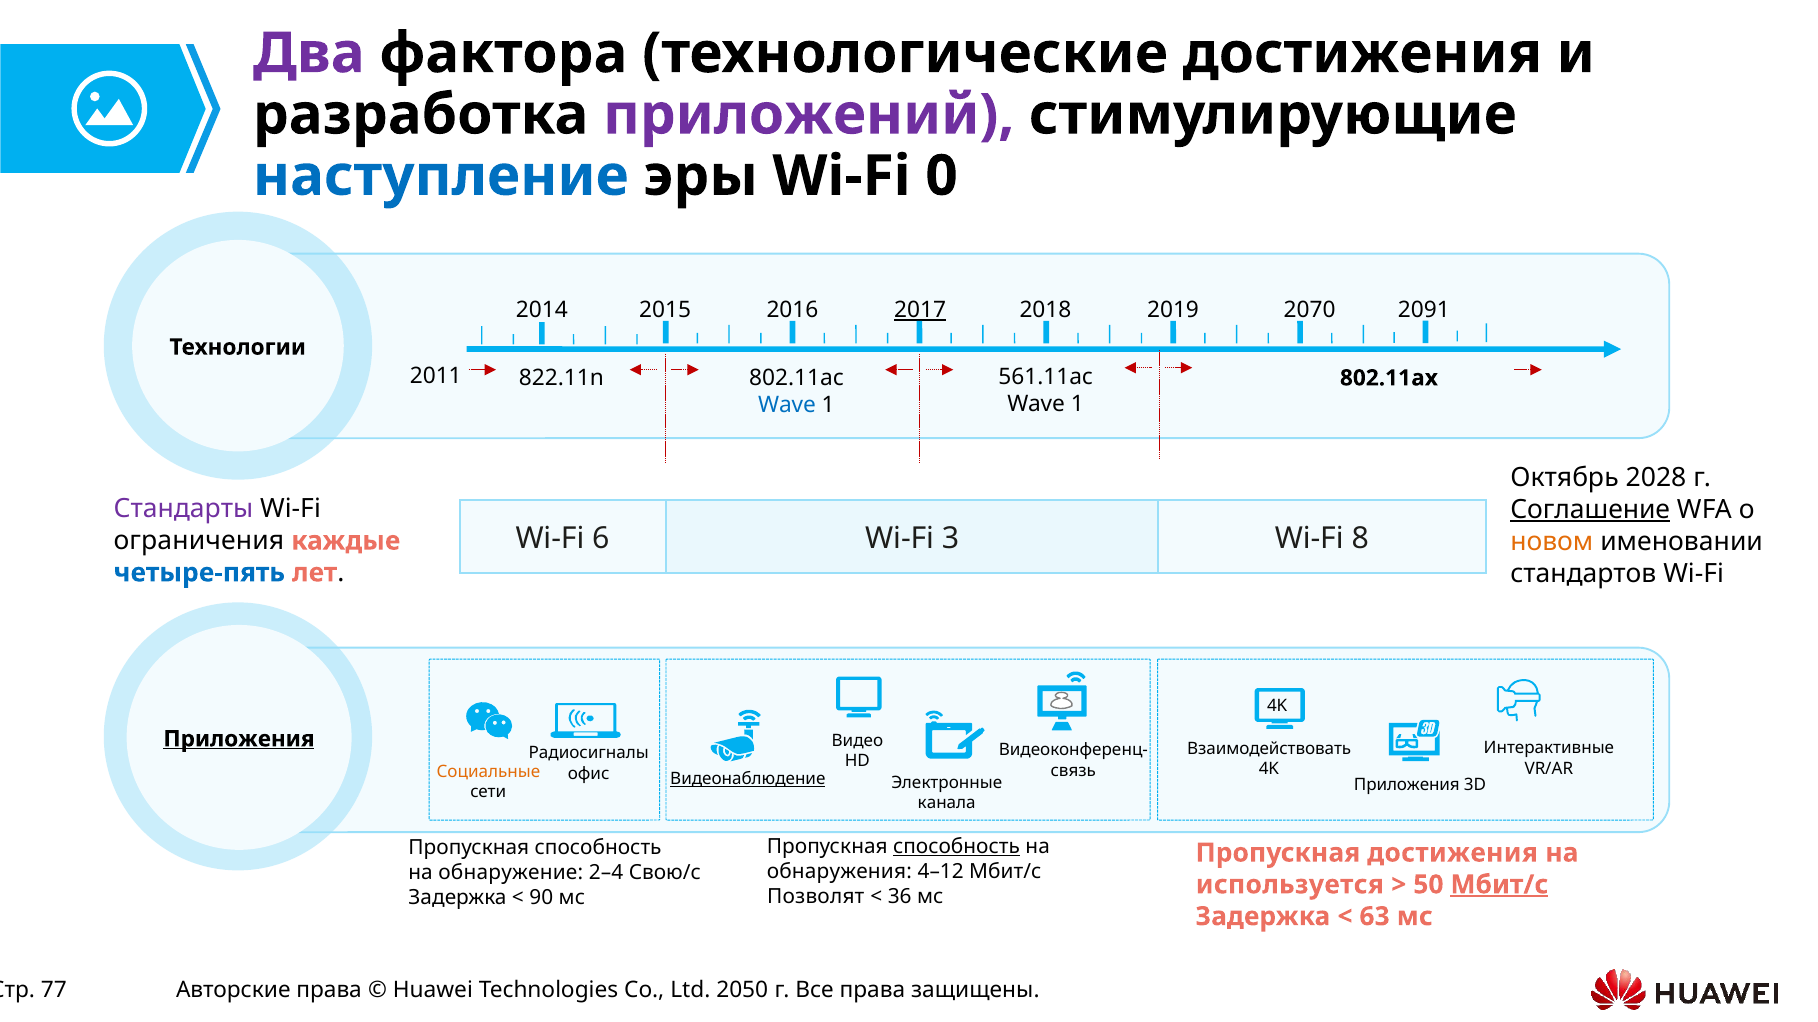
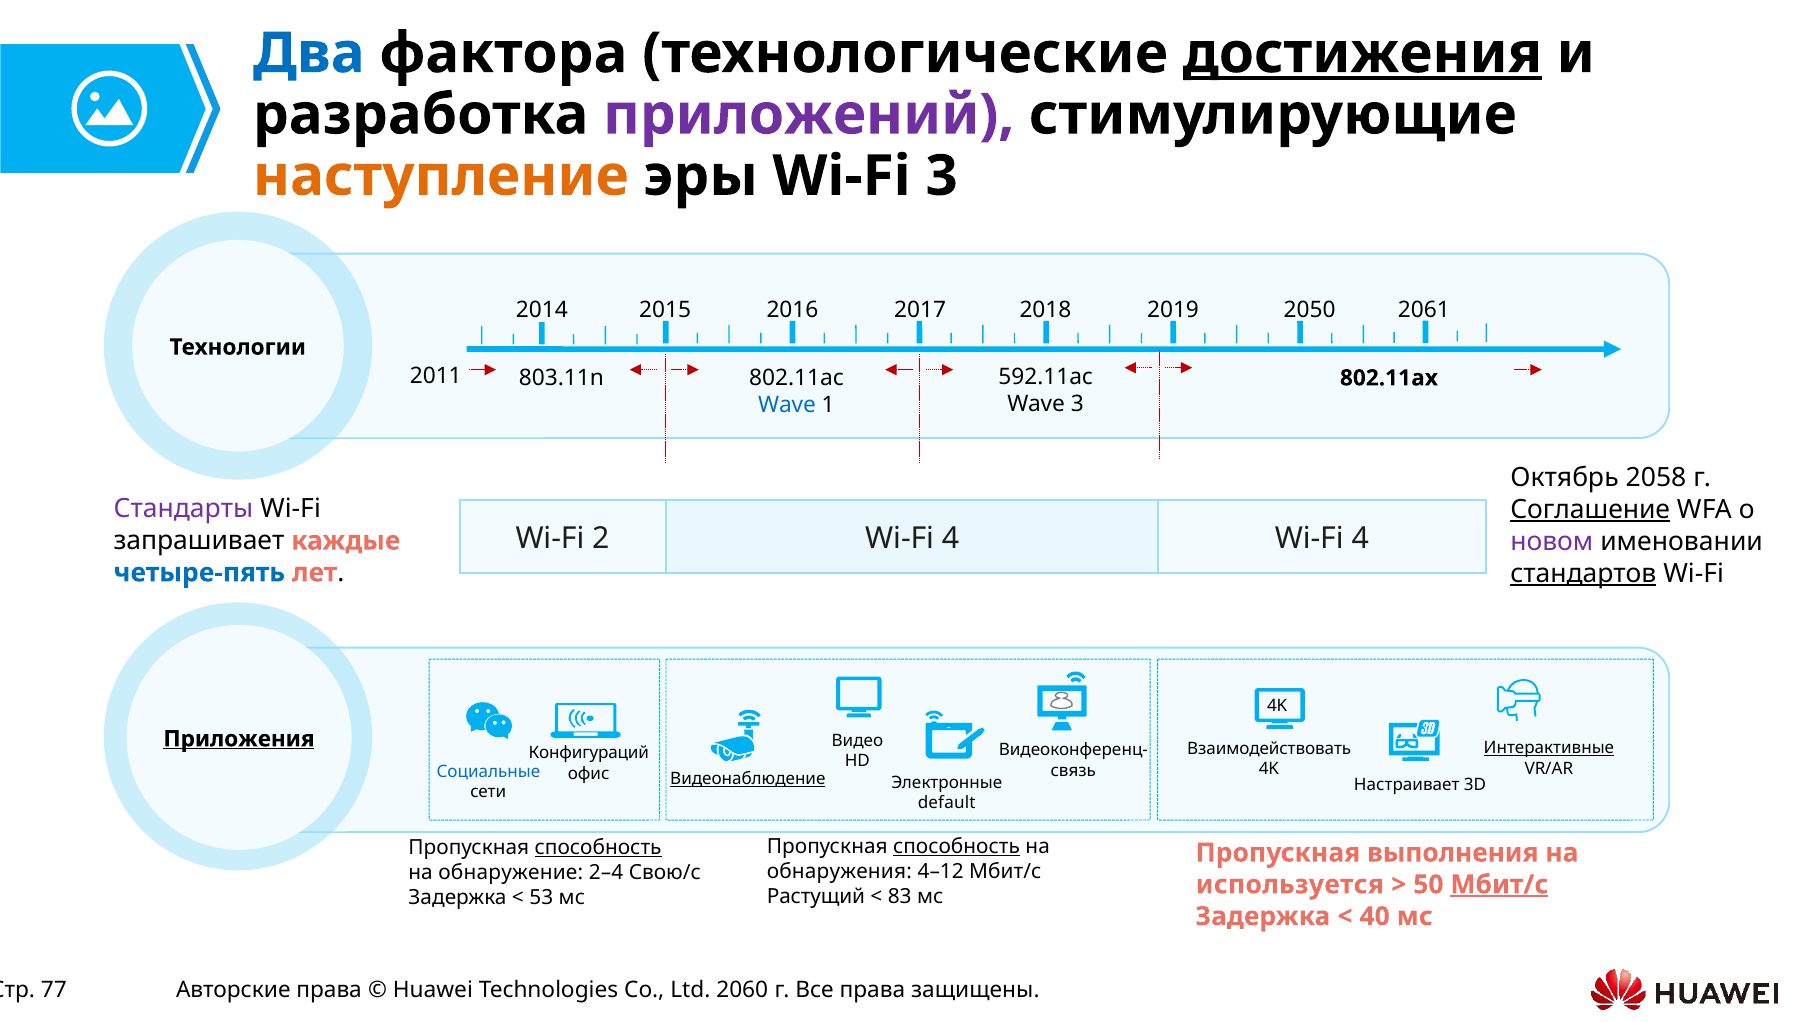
Два colour: purple -> blue
достижения at (1362, 54) underline: none -> present
наступление colour: blue -> orange
Wi-Fi 0: 0 -> 3
2017 underline: present -> none
2070: 2070 -> 2050
2091: 2091 -> 2061
561.11ac: 561.11ac -> 592.11ac
822.11n: 822.11n -> 803.11n
1 at (1077, 405): 1 -> 3
2028: 2028 -> 2058
6: 6 -> 2
3 at (950, 539): 3 -> 4
8 at (1360, 539): 8 -> 4
ограничения: ограничения -> запрашивает
новом colour: orange -> purple
стандартов underline: none -> present
Интерактивные underline: none -> present
Радиосигналы: Радиосигналы -> Конфигураций
Социальные colour: orange -> blue
Приложения at (1407, 785): Приложения -> Настраивает
канала: канала -> default
способность at (598, 848) underline: none -> present
Пропускная достижения: достижения -> выполнения
Позволят: Позволят -> Растущий
36: 36 -> 83
90: 90 -> 53
63: 63 -> 40
2050: 2050 -> 2060
